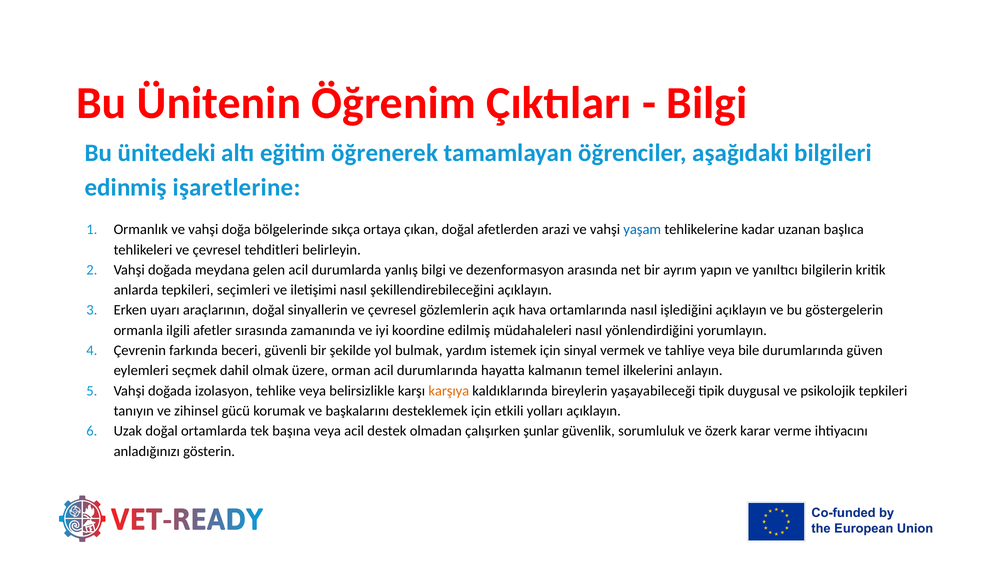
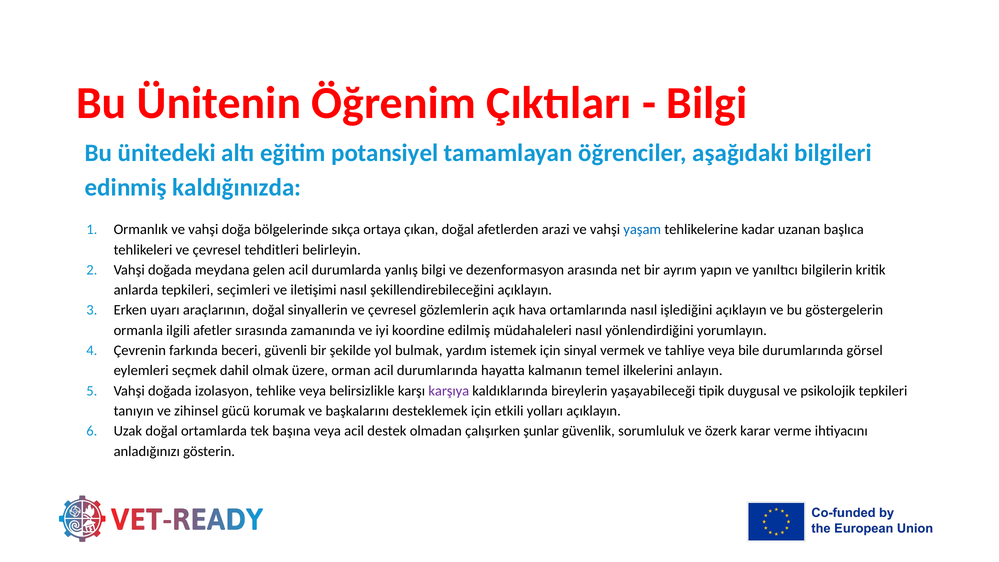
öğrenerek: öğrenerek -> potansiyel
işaretlerine: işaretlerine -> kaldığınızda
güven: güven -> görsel
karşıya colour: orange -> purple
